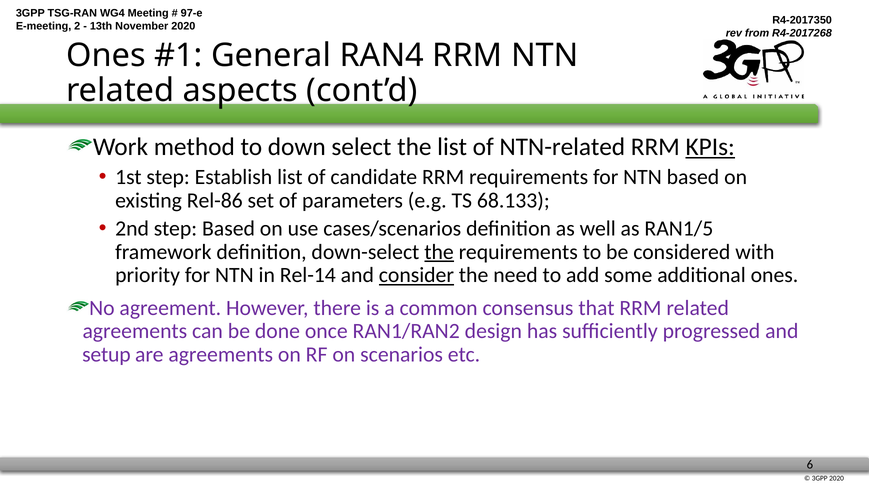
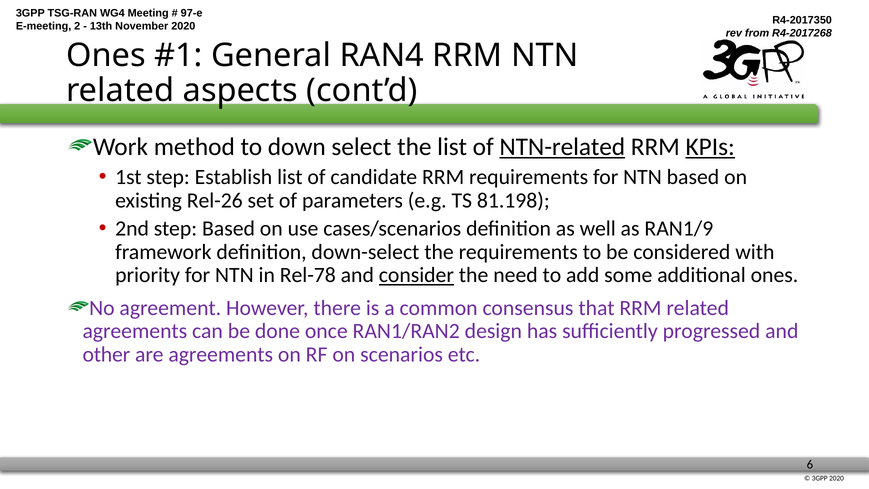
NTN-related underline: none -> present
Rel-86: Rel-86 -> Rel-26
68.133: 68.133 -> 81.198
RAN1/5: RAN1/5 -> RAN1/9
the at (439, 252) underline: present -> none
Rel-14: Rel-14 -> Rel-78
setup: setup -> other
